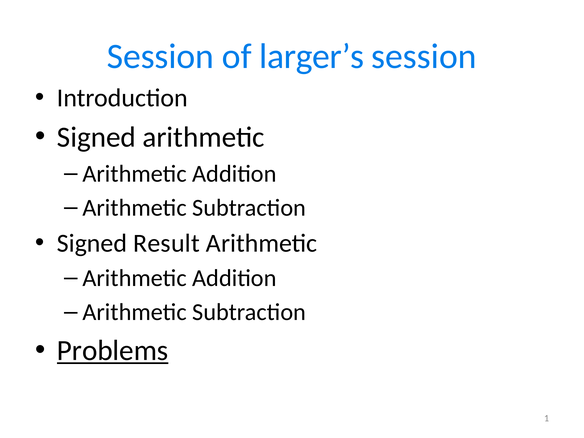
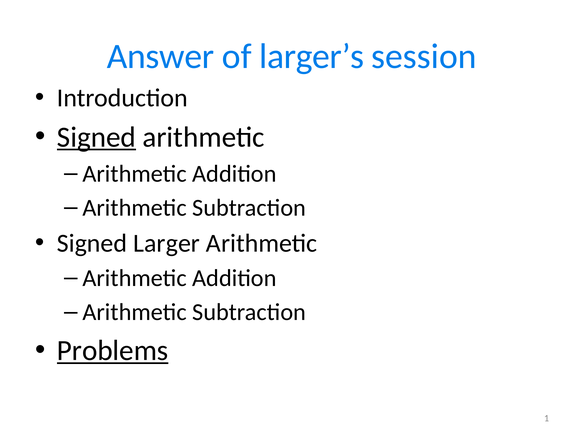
Session at (160, 57): Session -> Answer
Signed at (96, 137) underline: none -> present
Result: Result -> Larger
